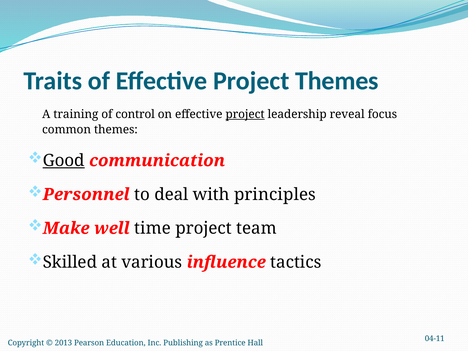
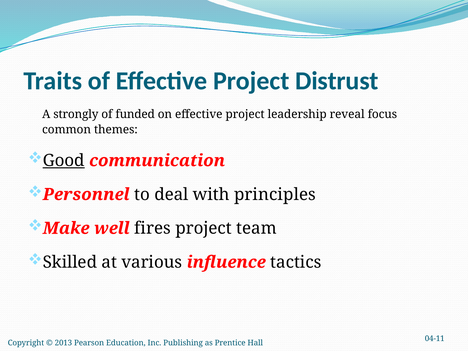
Project Themes: Themes -> Distrust
training: training -> strongly
control: control -> funded
project at (245, 114) underline: present -> none
time: time -> fires
